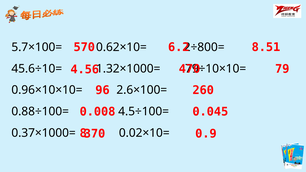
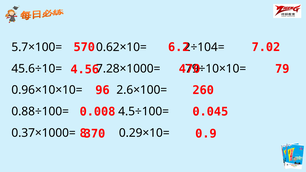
8.51: 8.51 -> 7.02
2÷800=: 2÷800= -> 2÷104=
1.32×1000=: 1.32×1000= -> 7.28×1000=
0.02×10=: 0.02×10= -> 0.29×10=
